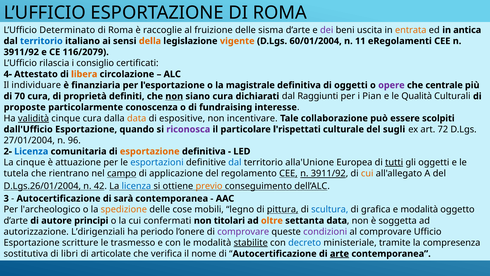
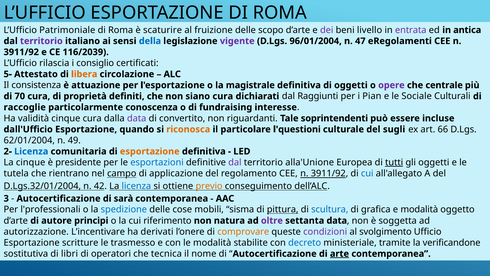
Determinato: Determinato -> Patrimoniale
raccoglie: raccoglie -> scaturire
sisma: sisma -> scopo
uscita: uscita -> livello
entrata colour: orange -> purple
territorio at (41, 41) colour: blue -> purple
della colour: orange -> blue
vigente colour: orange -> purple
60/01/2004: 60/01/2004 -> 96/01/2004
11: 11 -> 47
116/2079: 116/2079 -> 116/2039
4-: 4- -> 5-
individuare: individuare -> consistenza
finanziaria: finanziaria -> attuazione
non at (174, 96) underline: present -> none
Qualità: Qualità -> Sociale
proposte: proposte -> raccoglie
validità underline: present -> none
data at (137, 118) colour: orange -> purple
espositive: espositive -> convertito
incentivare: incentivare -> riguardanti
collaborazione: collaborazione -> soprintendenti
scolpiti: scolpiti -> incluse
riconosca colour: purple -> orange
l'rispettati: l'rispettati -> l'questioni
72: 72 -> 66
27/01/2004: 27/01/2004 -> 62/01/2004
96: 96 -> 49
attuazione: attuazione -> presidente
dal at (235, 162) colour: blue -> purple
CEE at (288, 173) underline: present -> none
cui at (367, 173) colour: orange -> blue
D.Lgs.26/01/2004: D.Lgs.26/01/2004 -> D.Lgs.32/01/2004
l'archeologico: l'archeologico -> l'professionali
spedizione colour: orange -> blue
legno: legno -> sisma
confermati: confermati -> riferimento
titolari: titolari -> natura
oltre colour: orange -> purple
L’dirigenziali: L’dirigenziali -> L’incentivare
periodo: periodo -> derivati
comprovare at (243, 231) colour: purple -> orange
al comprovare: comprovare -> svolgimento
stabilite underline: present -> none
compresenza: compresenza -> verificandone
articolate: articolate -> operatori
verifica: verifica -> tecnica
